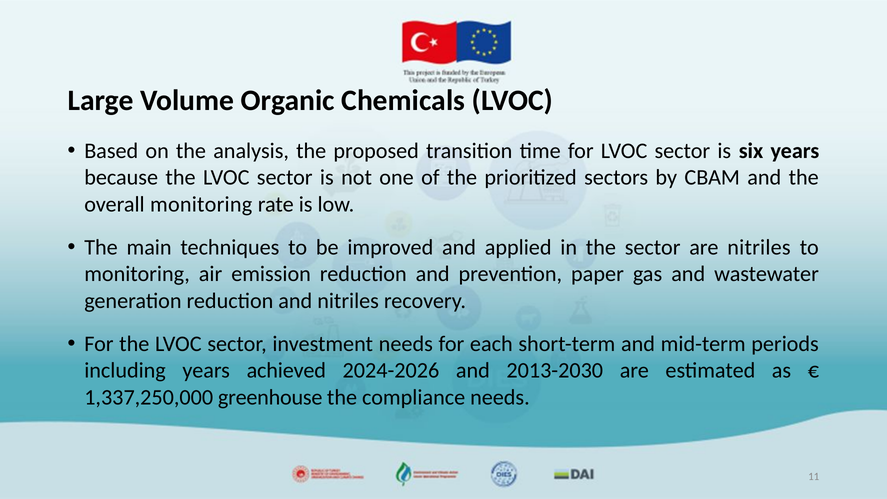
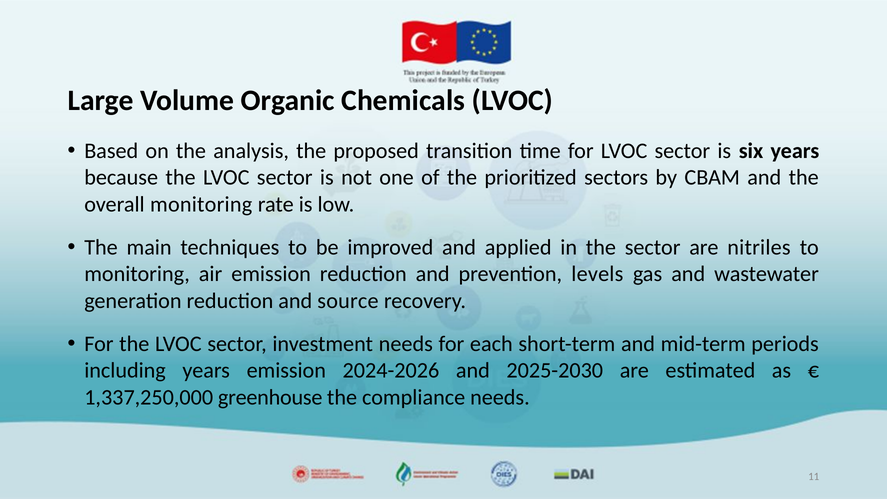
paper: paper -> levels
and nitriles: nitriles -> source
years achieved: achieved -> emission
2013-2030: 2013-2030 -> 2025-2030
